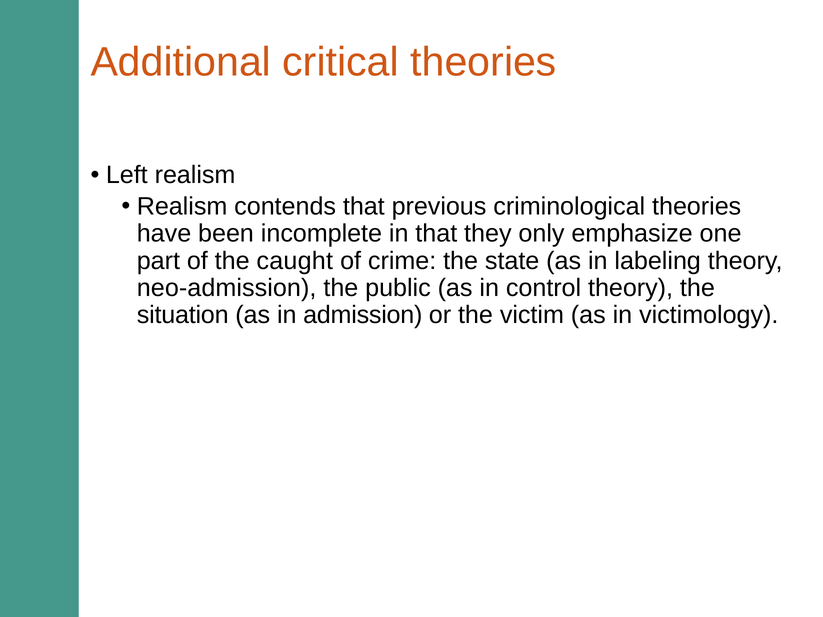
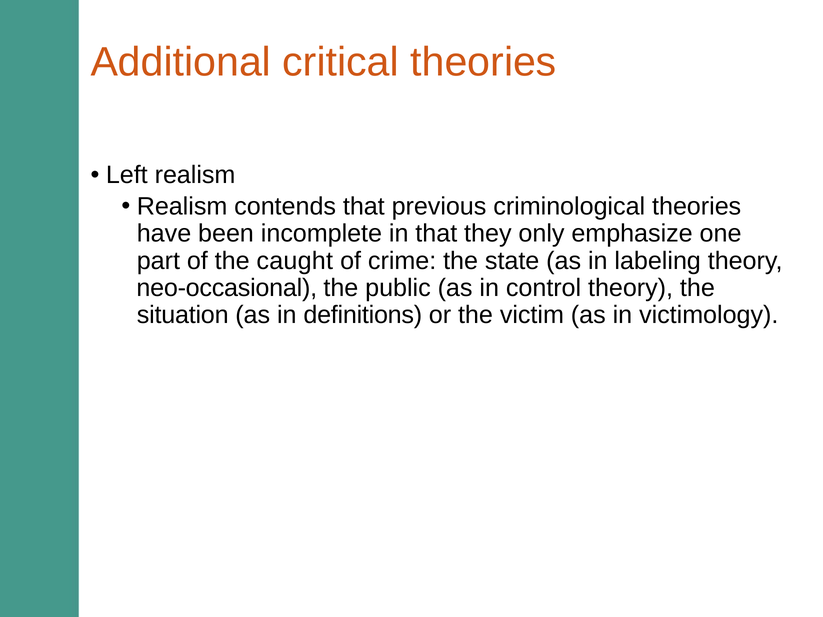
neo-admission: neo-admission -> neo-occasional
admission: admission -> definitions
